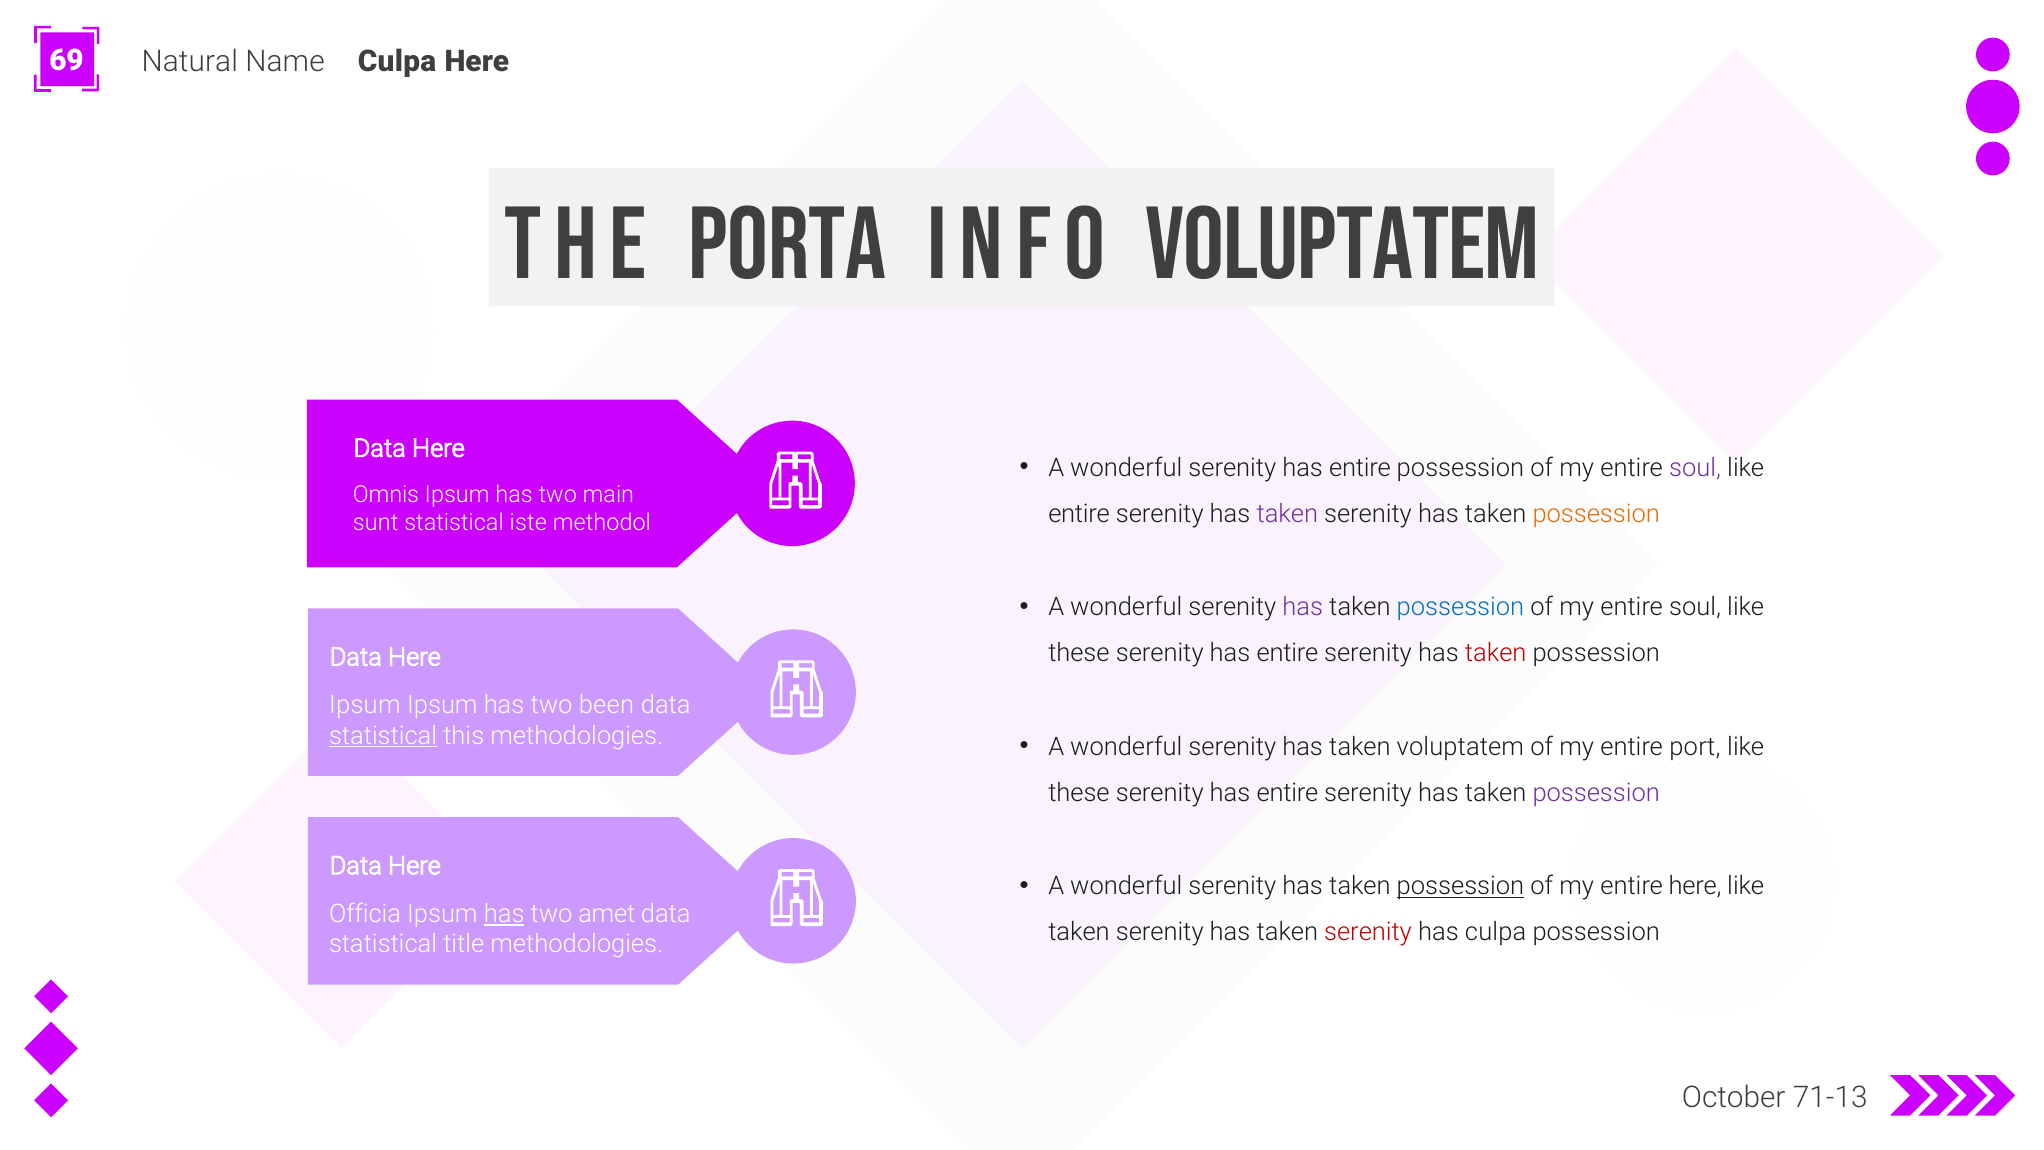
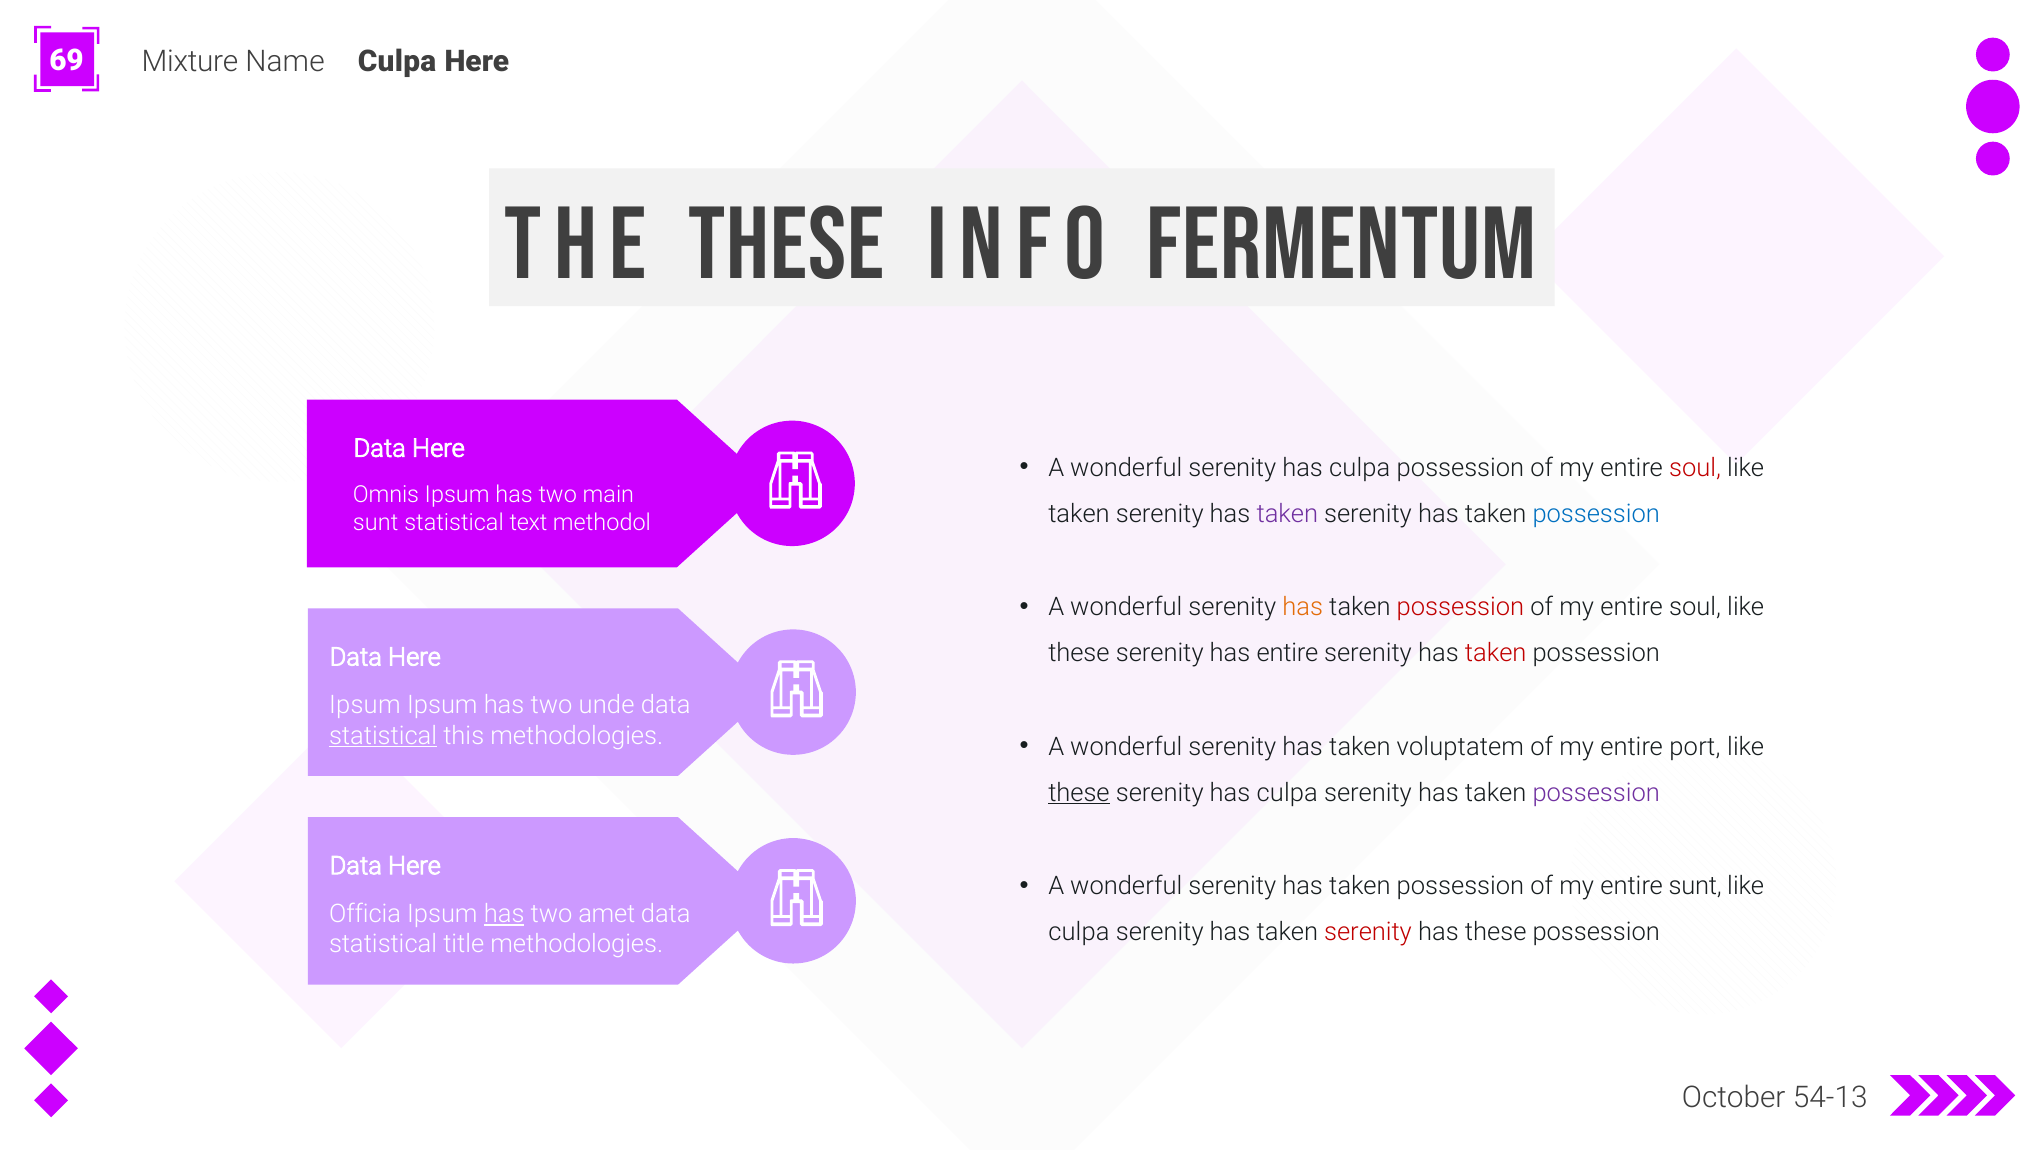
Natural: Natural -> Mixture
The porta: porta -> these
info voluptatem: voluptatem -> fermentum
wonderful serenity has entire: entire -> culpa
soul at (1695, 468) colour: purple -> red
entire at (1079, 514): entire -> taken
possession at (1596, 514) colour: orange -> blue
iste: iste -> text
has at (1303, 607) colour: purple -> orange
possession at (1460, 607) colour: blue -> red
been: been -> unde
these at (1079, 792) underline: none -> present
entire at (1287, 792): entire -> culpa
possession at (1460, 886) underline: present -> none
entire here: here -> sunt
taken at (1079, 932): taken -> culpa
has culpa: culpa -> these
71-13: 71-13 -> 54-13
